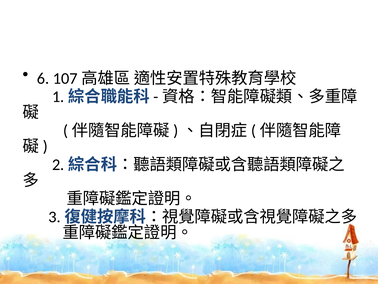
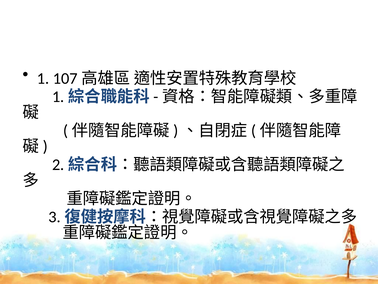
6: 6 -> 1
